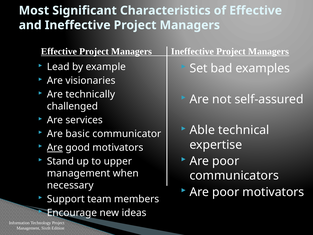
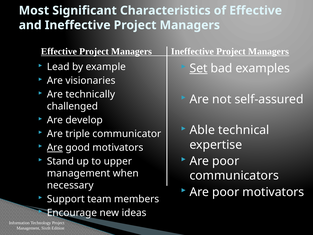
Set underline: none -> present
services: services -> develop
basic: basic -> triple
